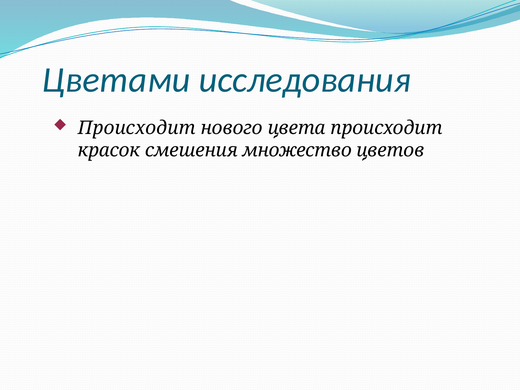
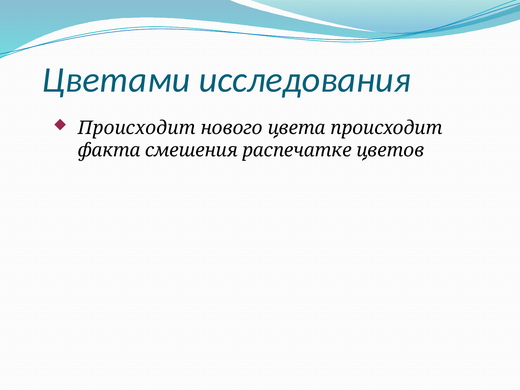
красок: красок -> факта
множество: множество -> распечатке
